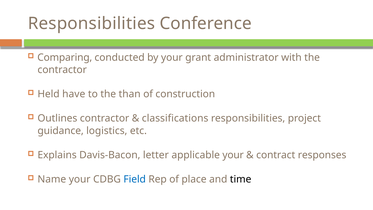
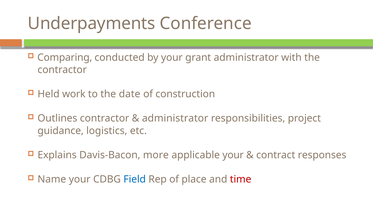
Responsibilities at (91, 23): Responsibilities -> Underpayments
have: have -> work
than: than -> date
classifications at (175, 118): classifications -> administrator
letter: letter -> more
time colour: black -> red
